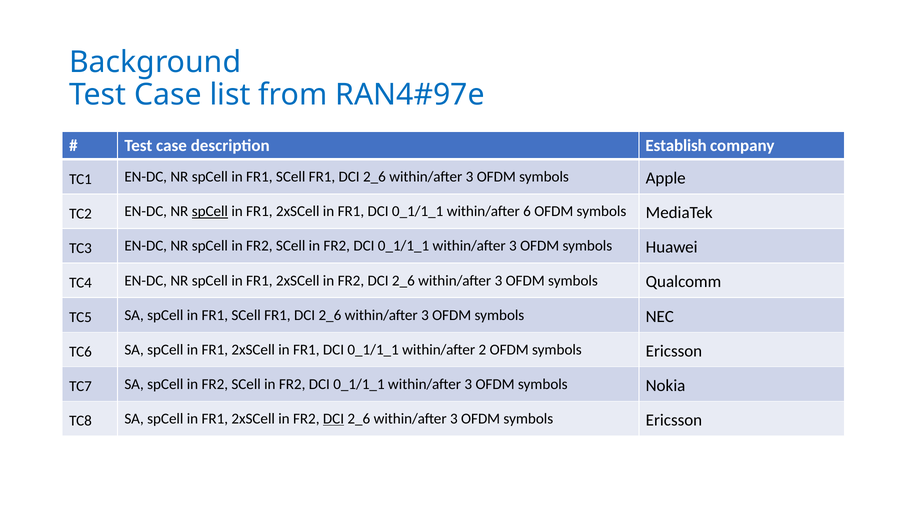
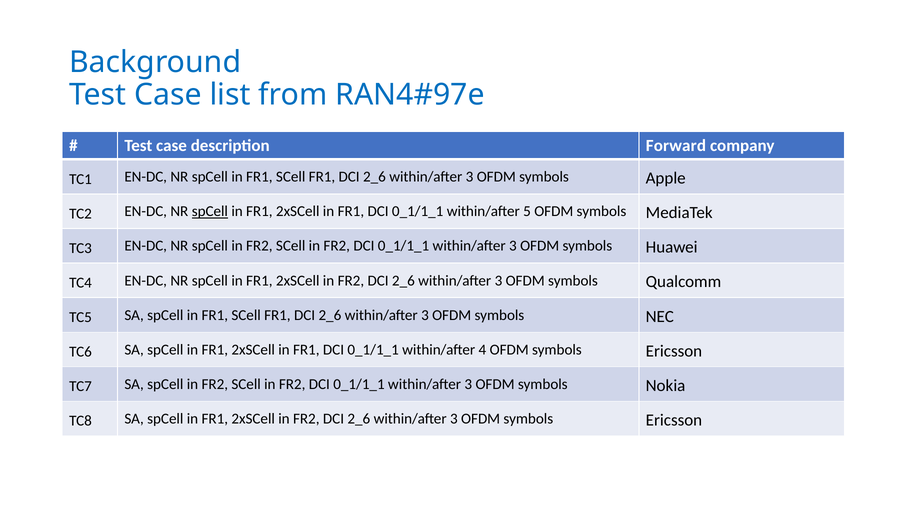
Establish: Establish -> Forward
6: 6 -> 5
2: 2 -> 4
DCI at (333, 419) underline: present -> none
